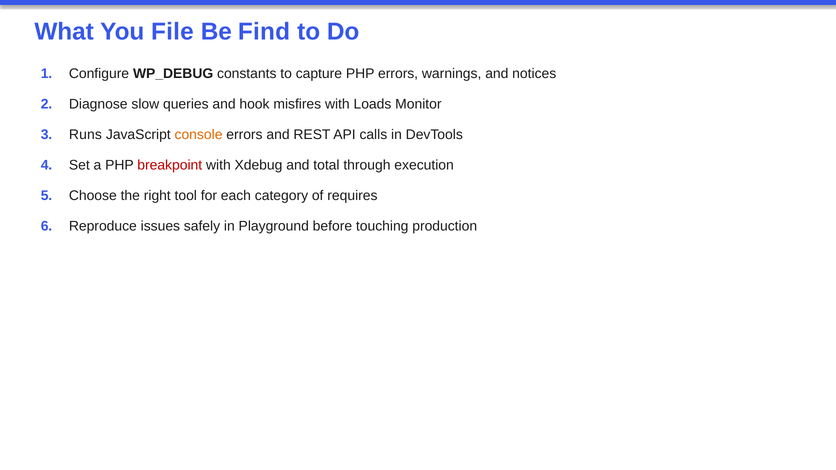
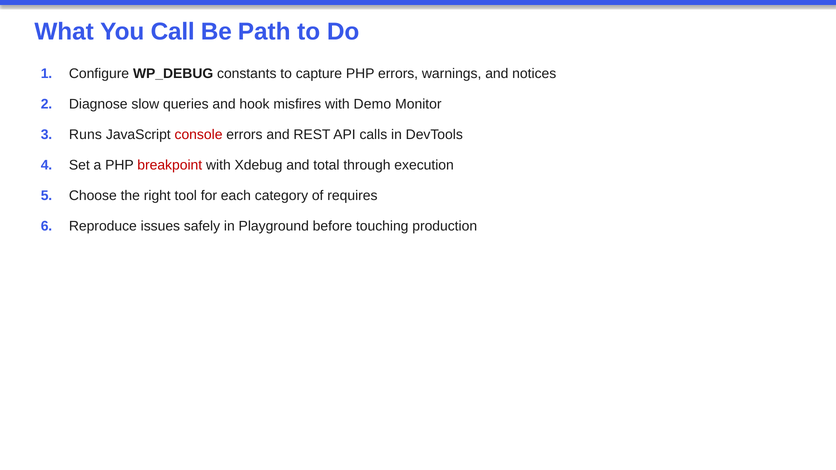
File: File -> Call
Find: Find -> Path
Loads: Loads -> Demo
console colour: orange -> red
